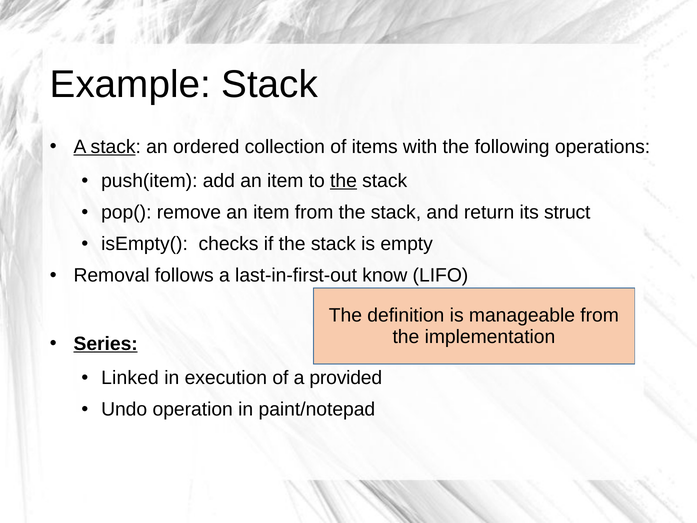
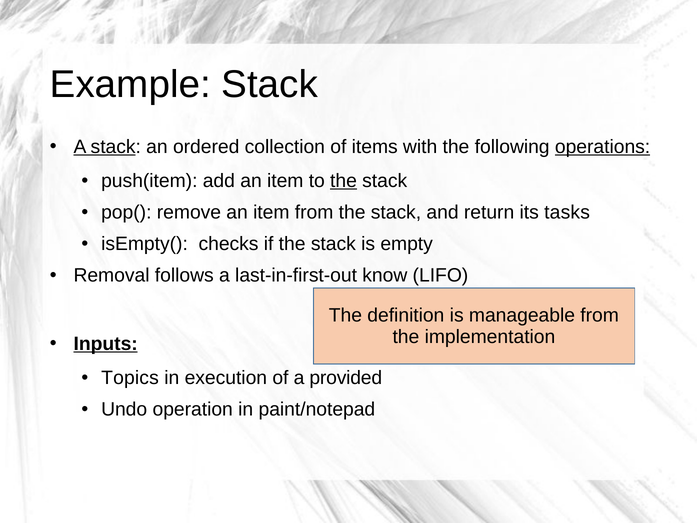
operations underline: none -> present
struct: struct -> tasks
Series: Series -> Inputs
Linked: Linked -> Topics
